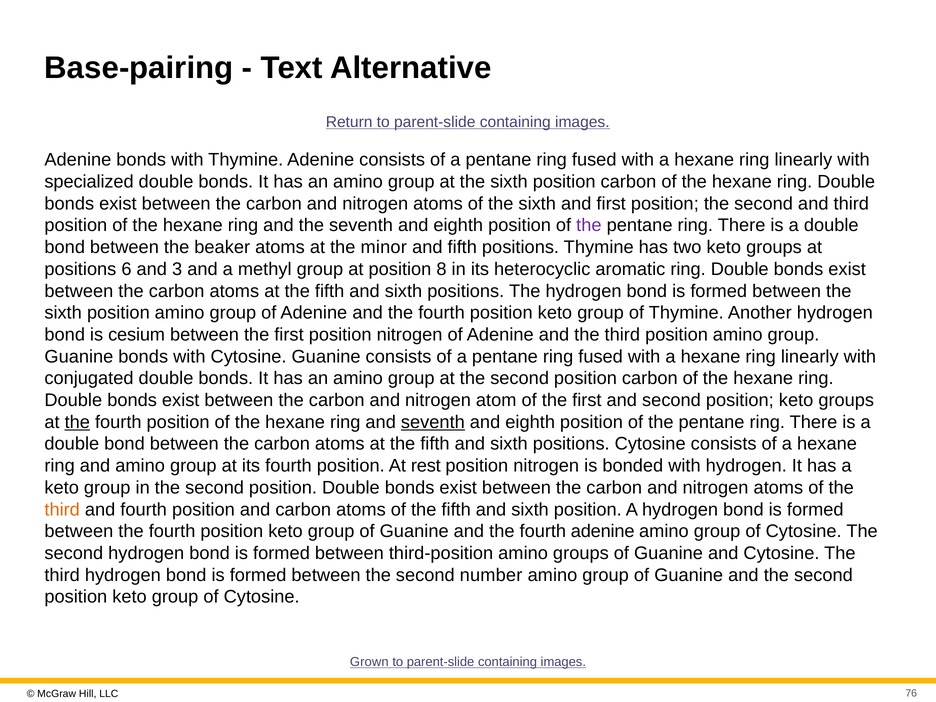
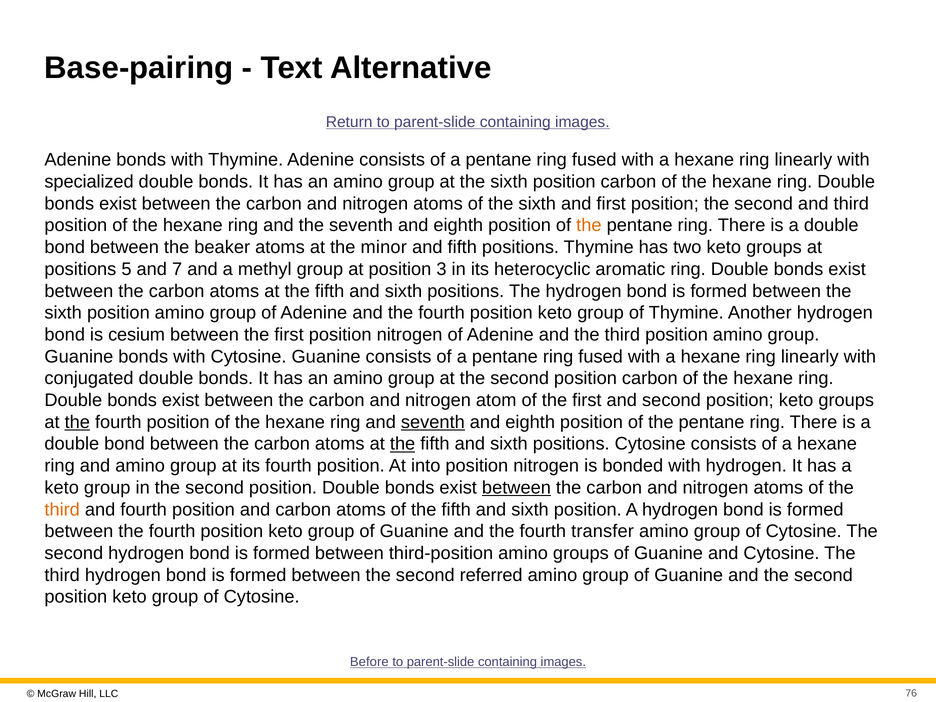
the at (589, 225) colour: purple -> orange
6: 6 -> 5
3: 3 -> 7
8: 8 -> 3
the at (403, 444) underline: none -> present
rest: rest -> into
between at (516, 488) underline: none -> present
fourth adenine: adenine -> transfer
number: number -> referred
Grown: Grown -> Before
